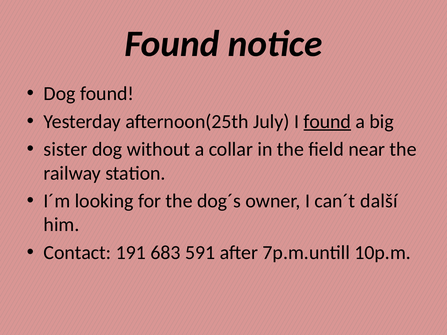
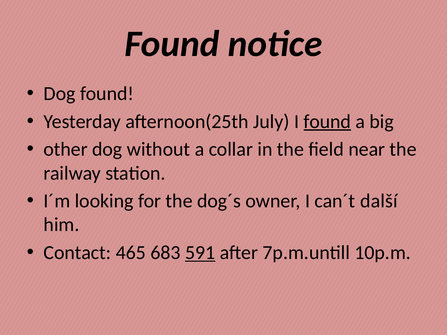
sister: sister -> other
191: 191 -> 465
591 underline: none -> present
